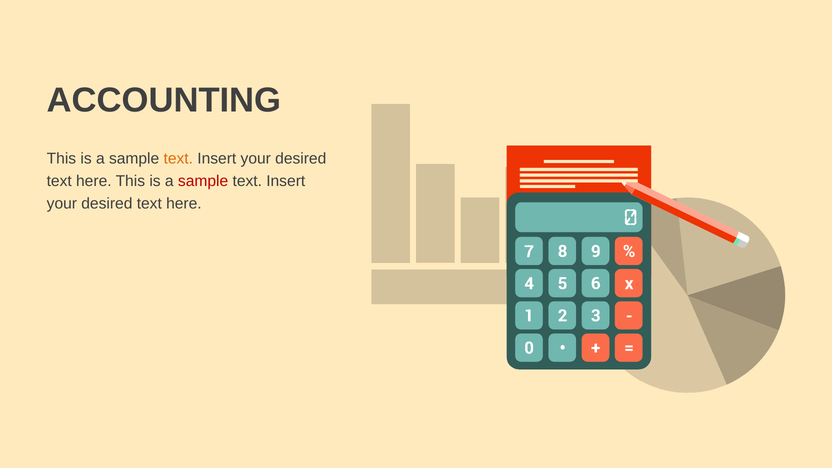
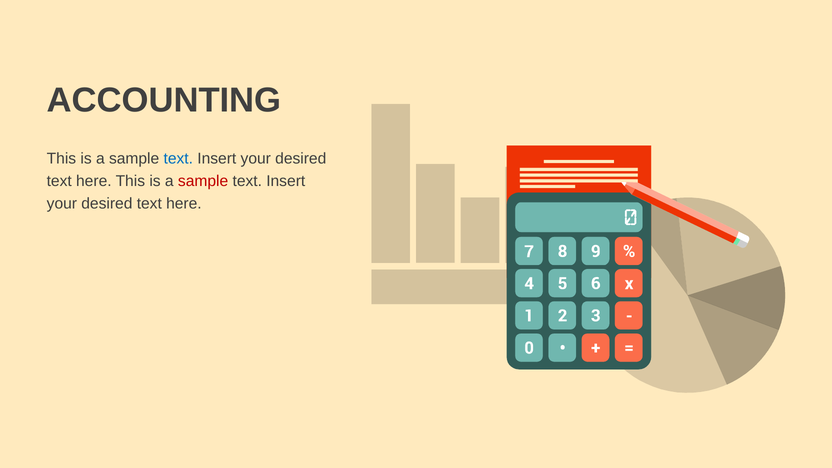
text at (178, 159) colour: orange -> blue
